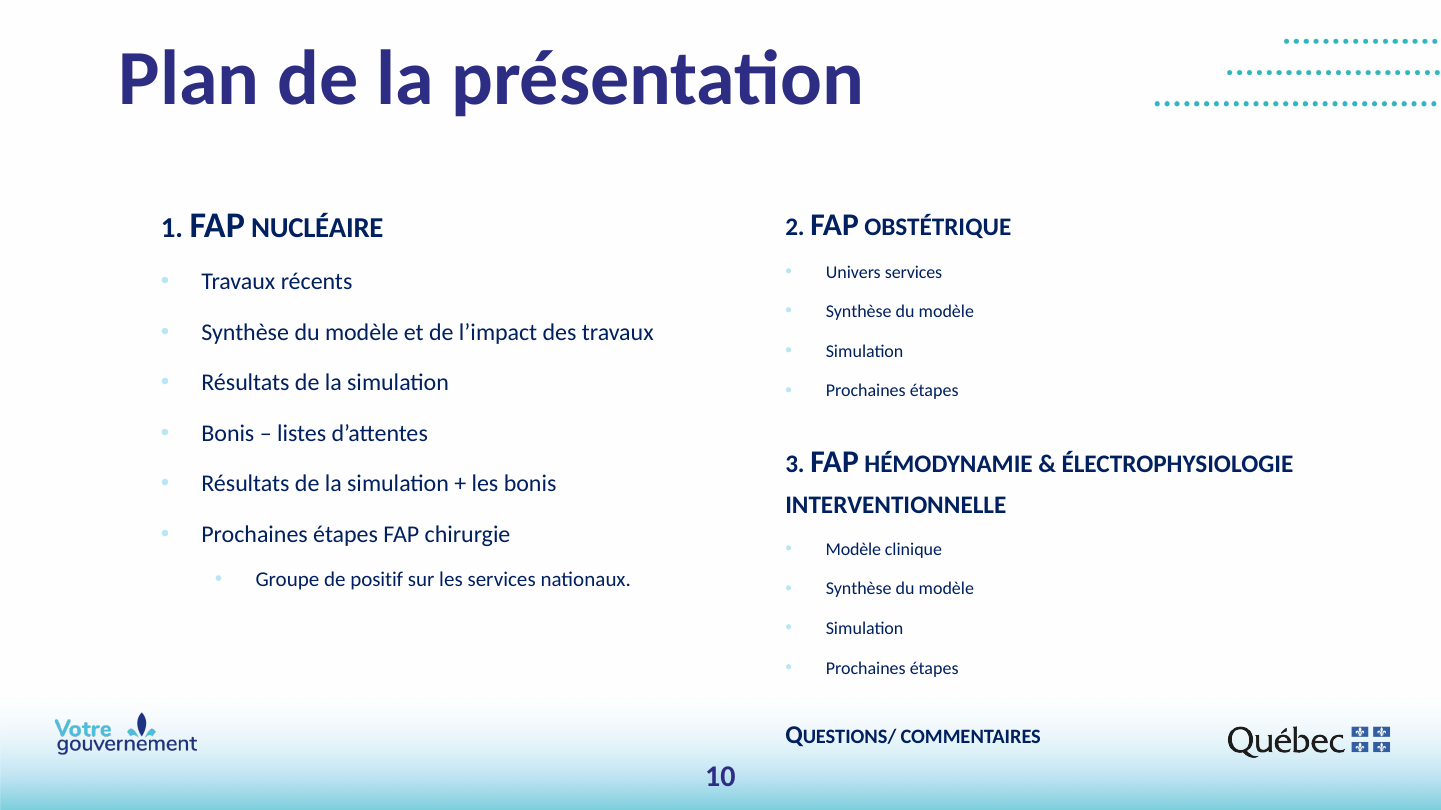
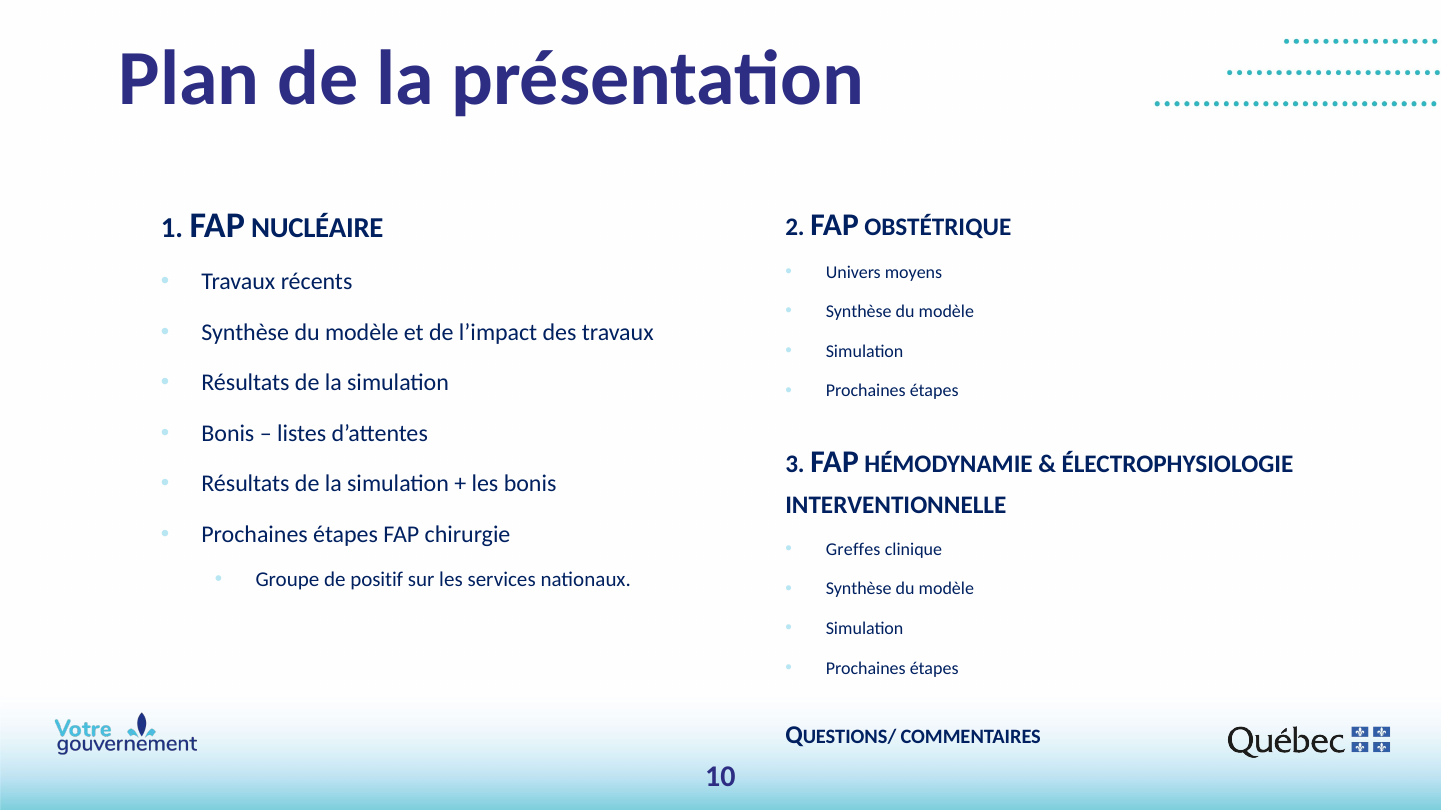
Univers services: services -> moyens
Modèle at (853, 550): Modèle -> Greffes
